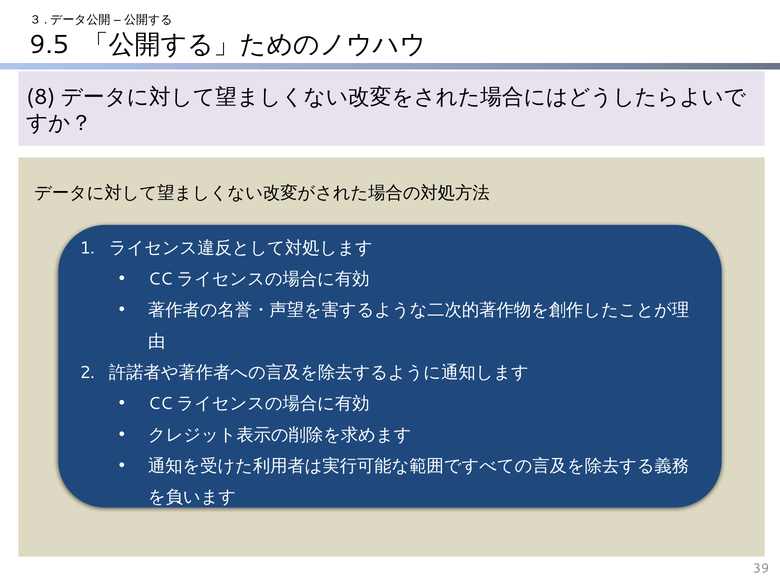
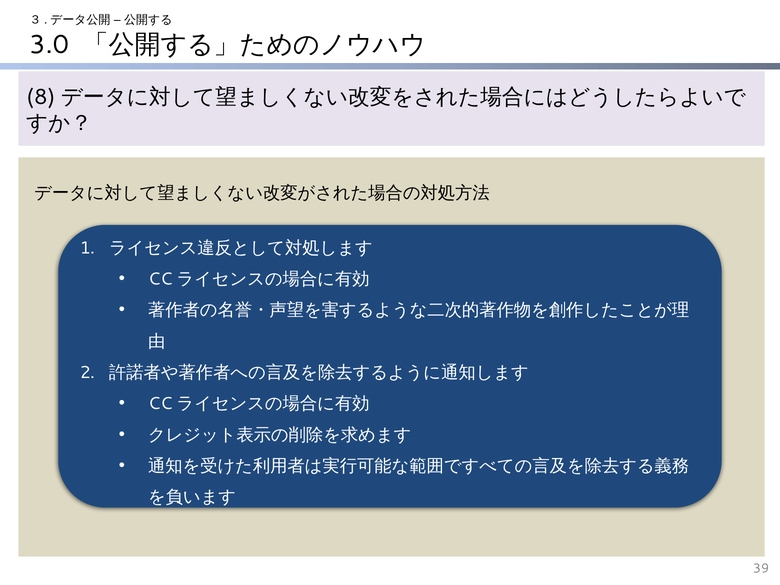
9.5: 9.5 -> 3.0
